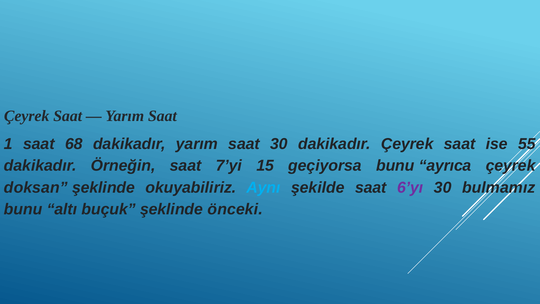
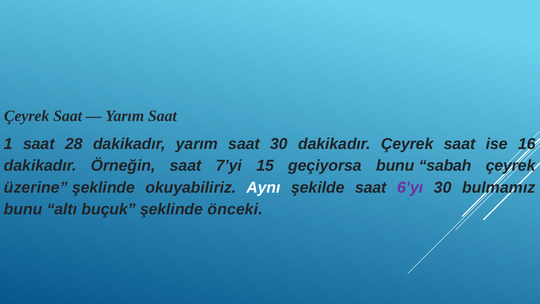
68: 68 -> 28
55: 55 -> 16
ayrıca: ayrıca -> sabah
doksan: doksan -> üzerine
Aynı colour: light blue -> white
